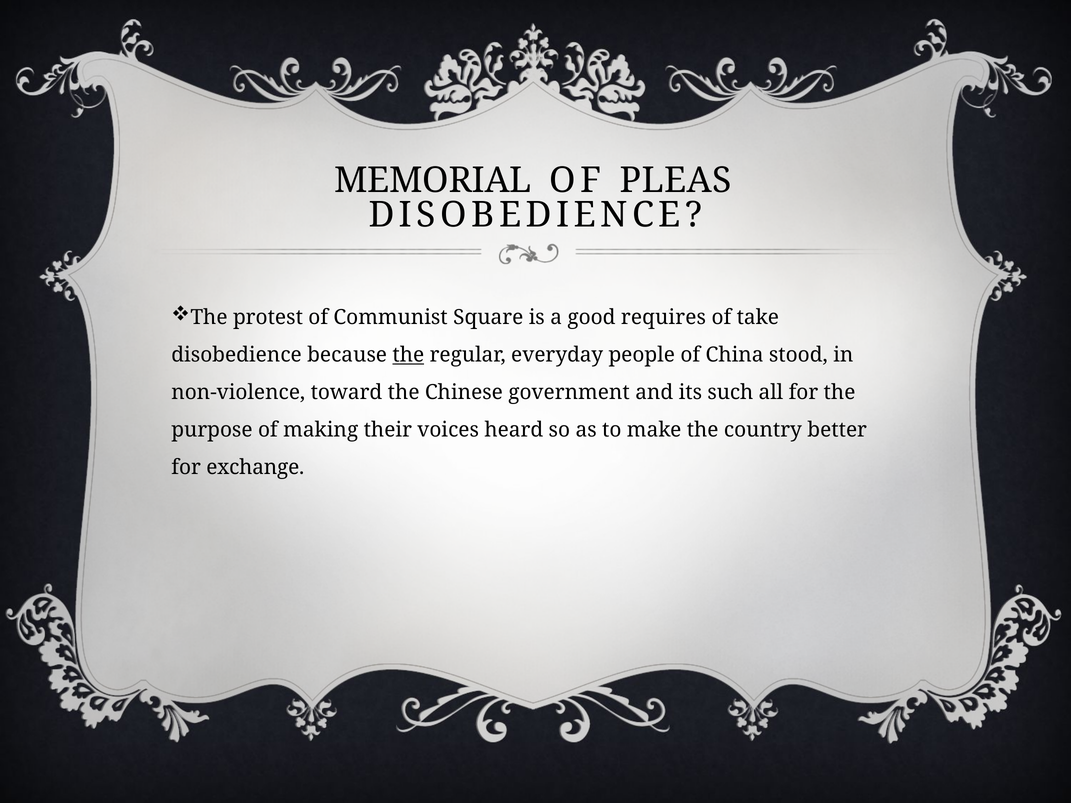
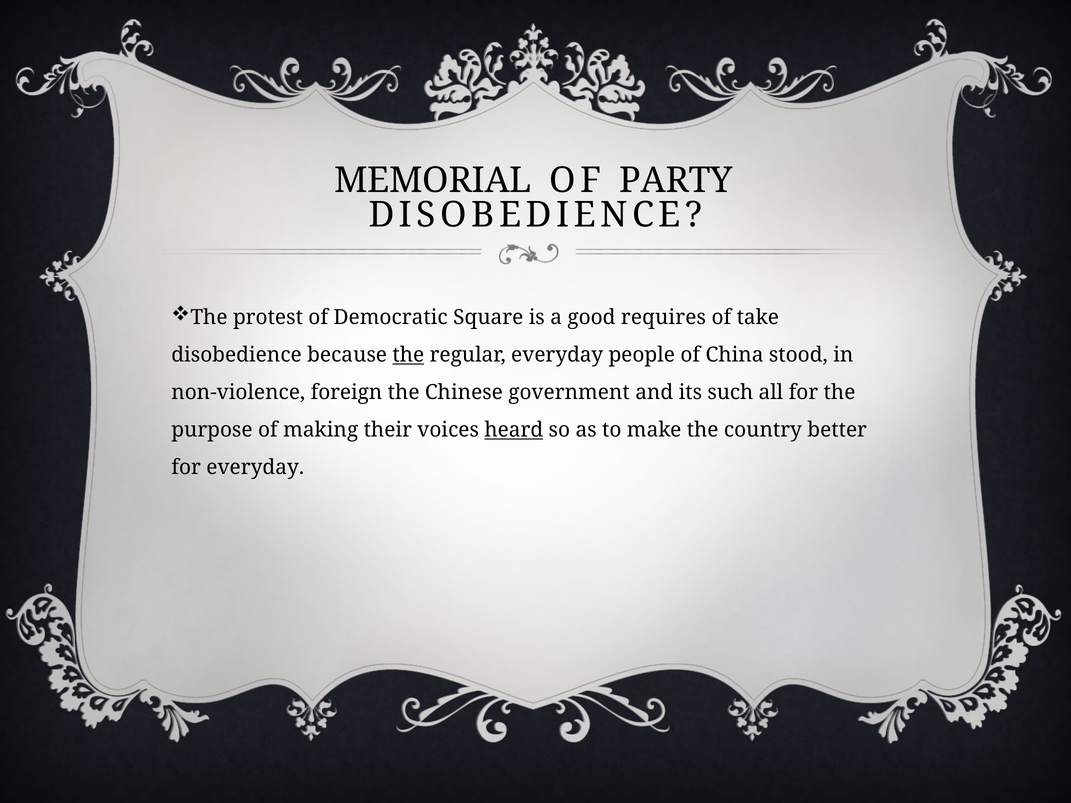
PLEAS: PLEAS -> PARTY
Communist: Communist -> Democratic
toward: toward -> foreign
heard underline: none -> present
for exchange: exchange -> everyday
